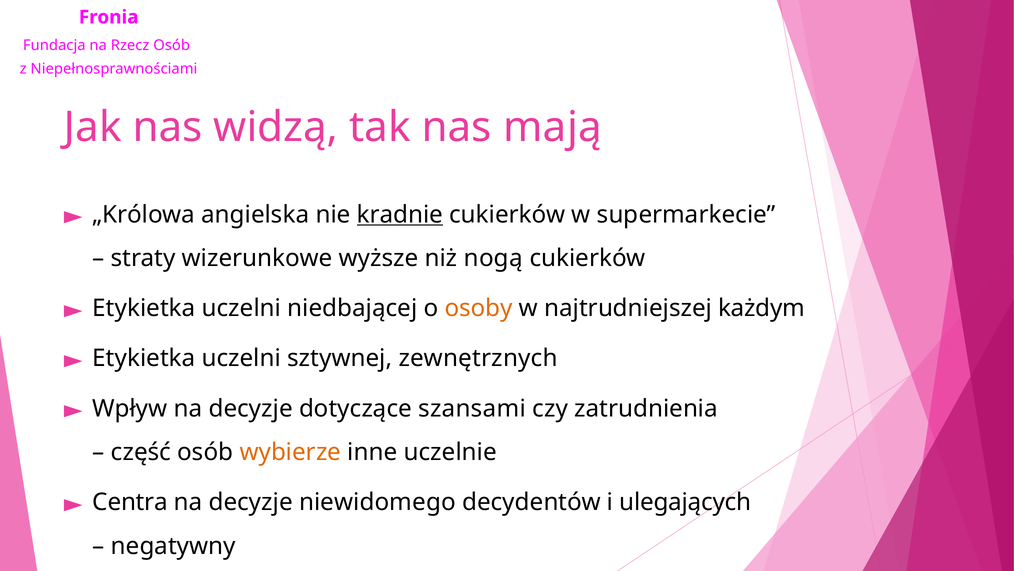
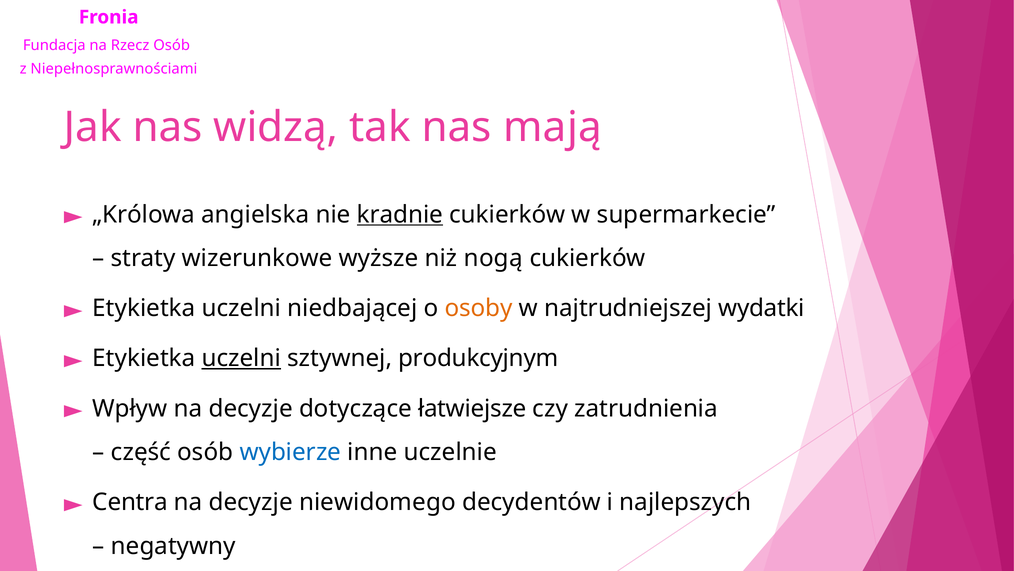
każdym: każdym -> wydatki
uczelni at (241, 358) underline: none -> present
zewnętrznych: zewnętrznych -> produkcyjnym
szansami: szansami -> łatwiejsze
wybierze colour: orange -> blue
ulegających: ulegających -> najlepszych
